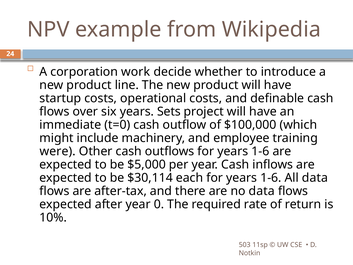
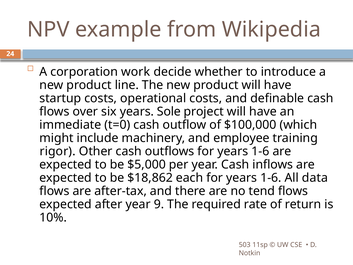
Sets: Sets -> Sole
were: were -> rigor
$30,114: $30,114 -> $18,862
no data: data -> tend
0: 0 -> 9
